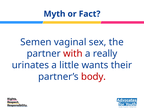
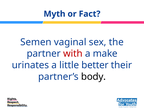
really: really -> make
wants: wants -> better
body colour: red -> black
